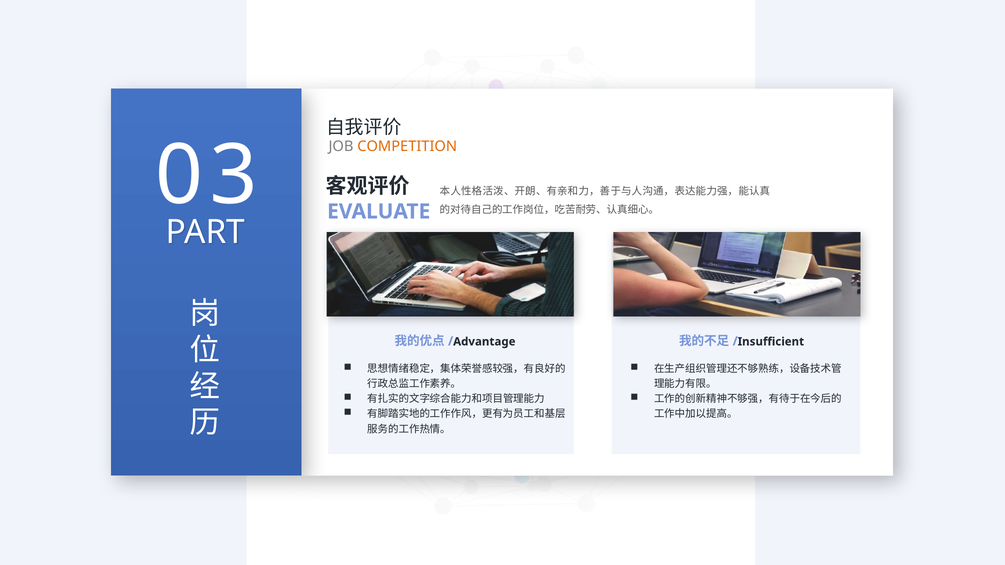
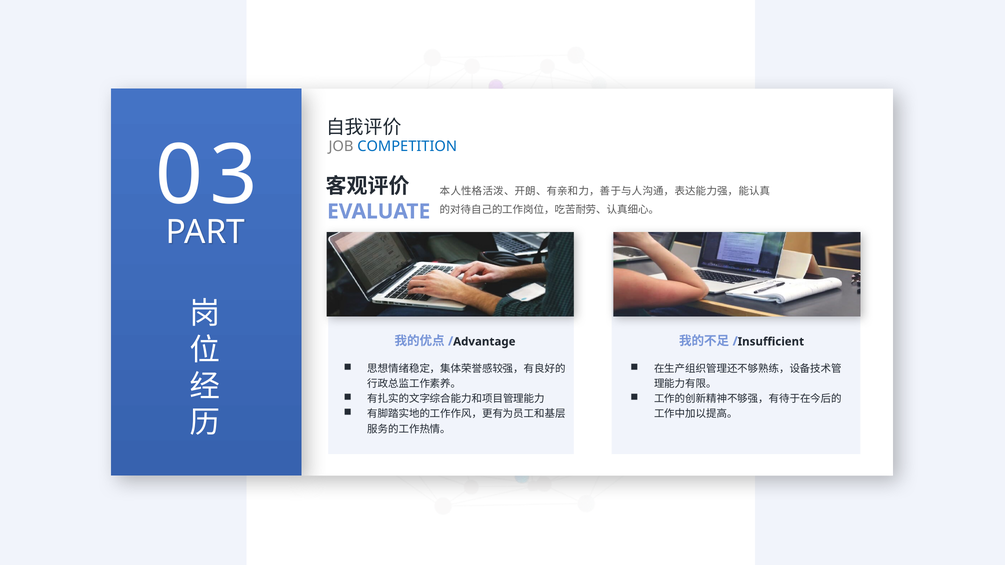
COMPETITION colour: orange -> blue
